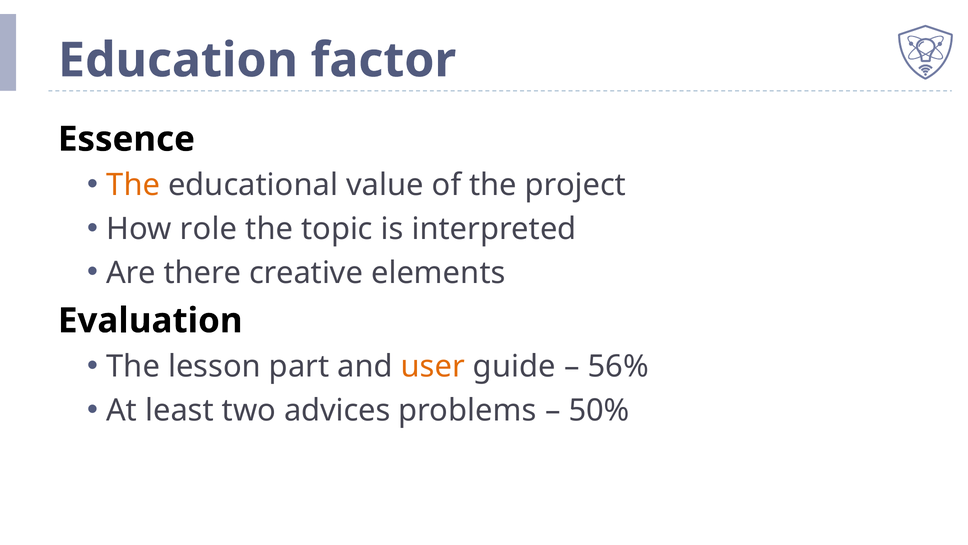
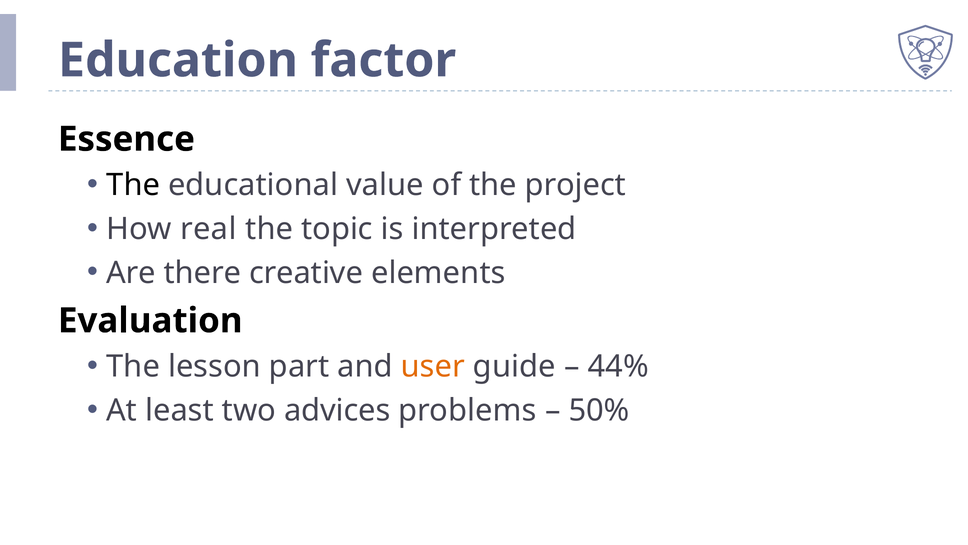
The at (133, 185) colour: orange -> black
role: role -> real
56%: 56% -> 44%
